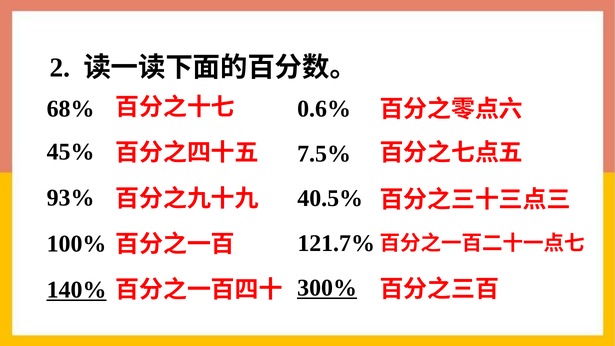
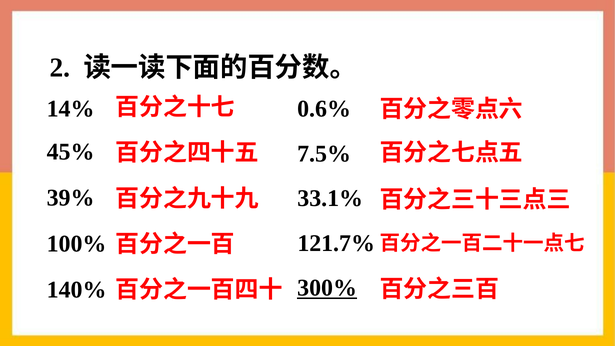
68%: 68% -> 14%
93%: 93% -> 39%
40.5%: 40.5% -> 33.1%
140% underline: present -> none
